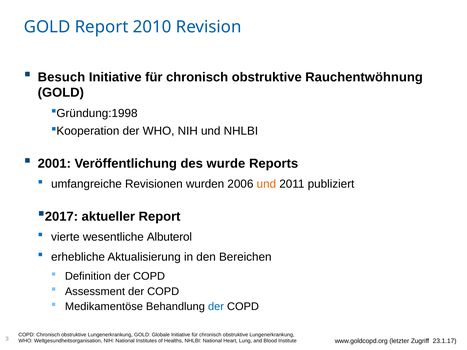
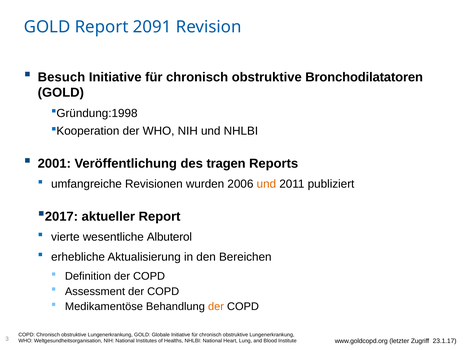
2010: 2010 -> 2091
Rauchentwöhnung: Rauchentwöhnung -> Bronchodilatatoren
wurde: wurde -> tragen
der at (216, 307) colour: blue -> orange
